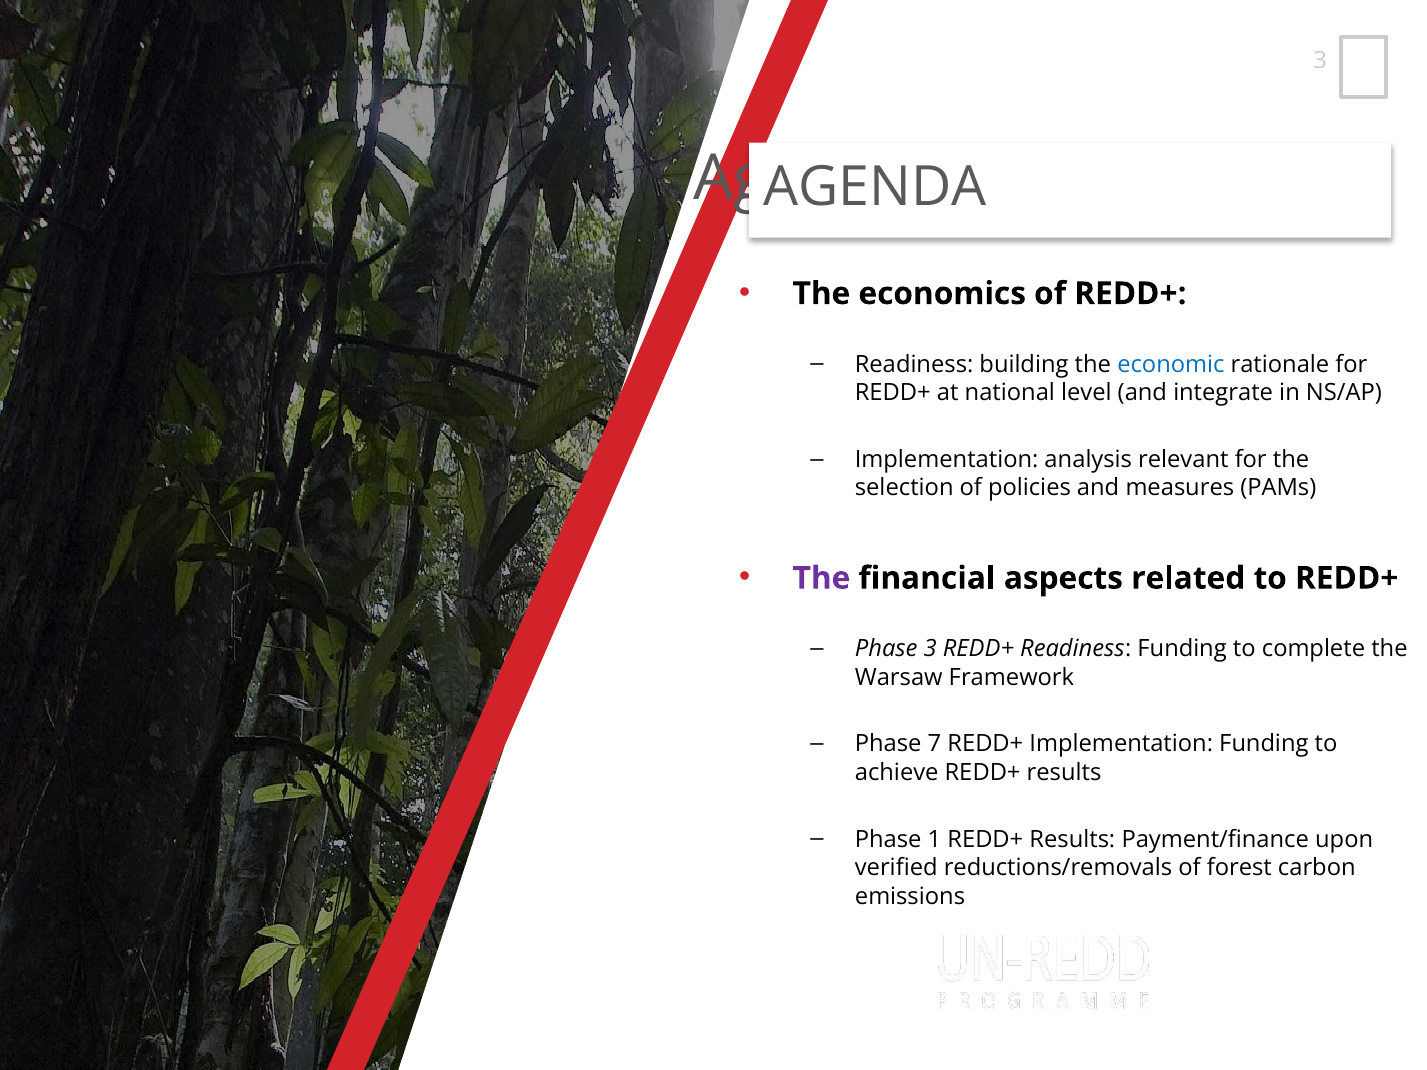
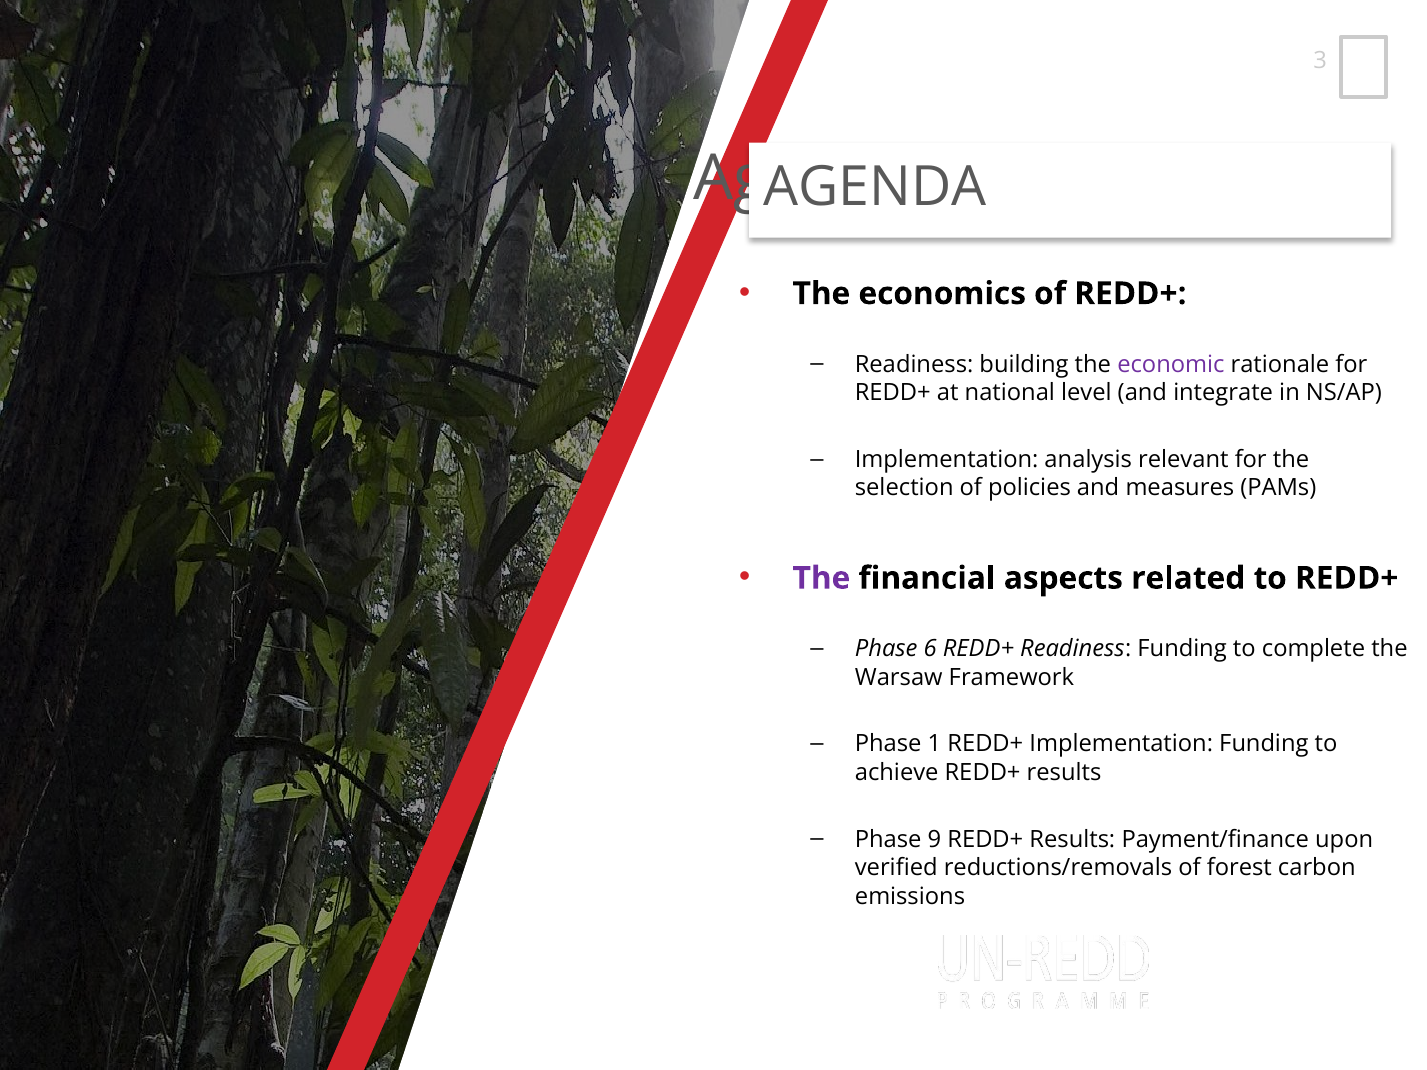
economic colour: blue -> purple
Phase 3: 3 -> 6
7: 7 -> 1
1: 1 -> 9
